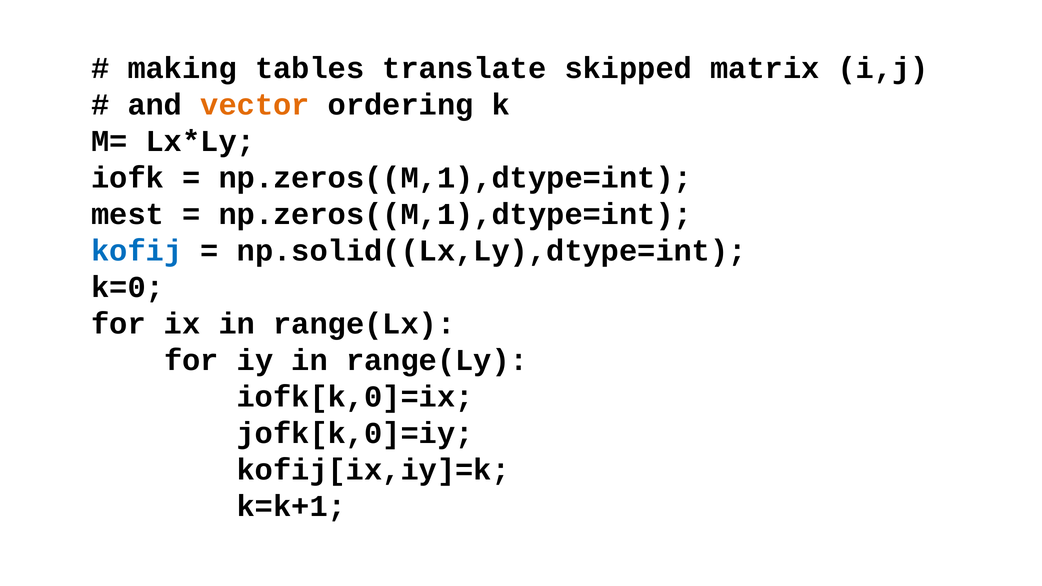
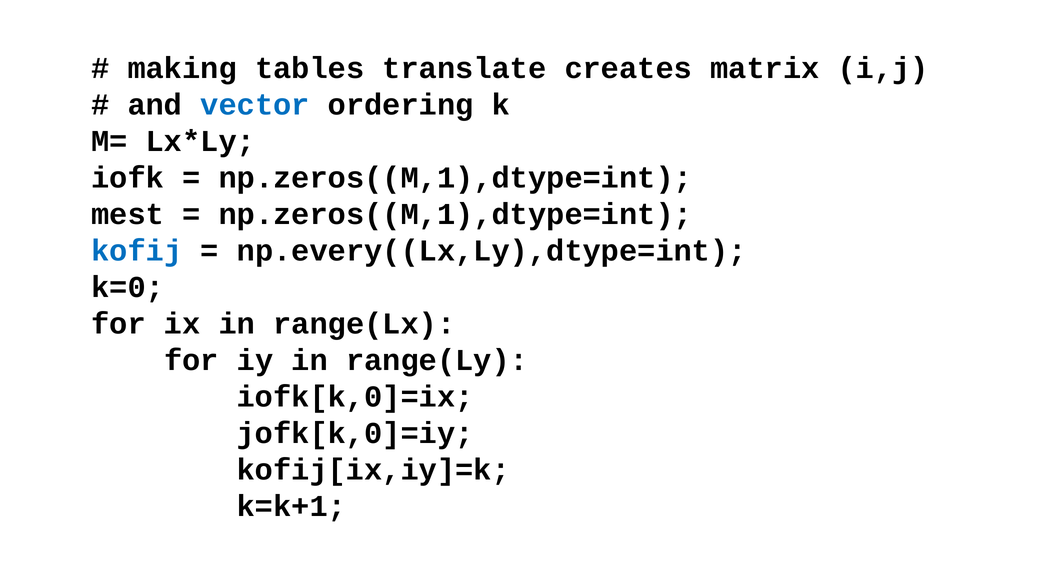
skipped: skipped -> creates
vector colour: orange -> blue
np.solid((Lx,Ly),dtype=int: np.solid((Lx,Ly),dtype=int -> np.every((Lx,Ly),dtype=int
